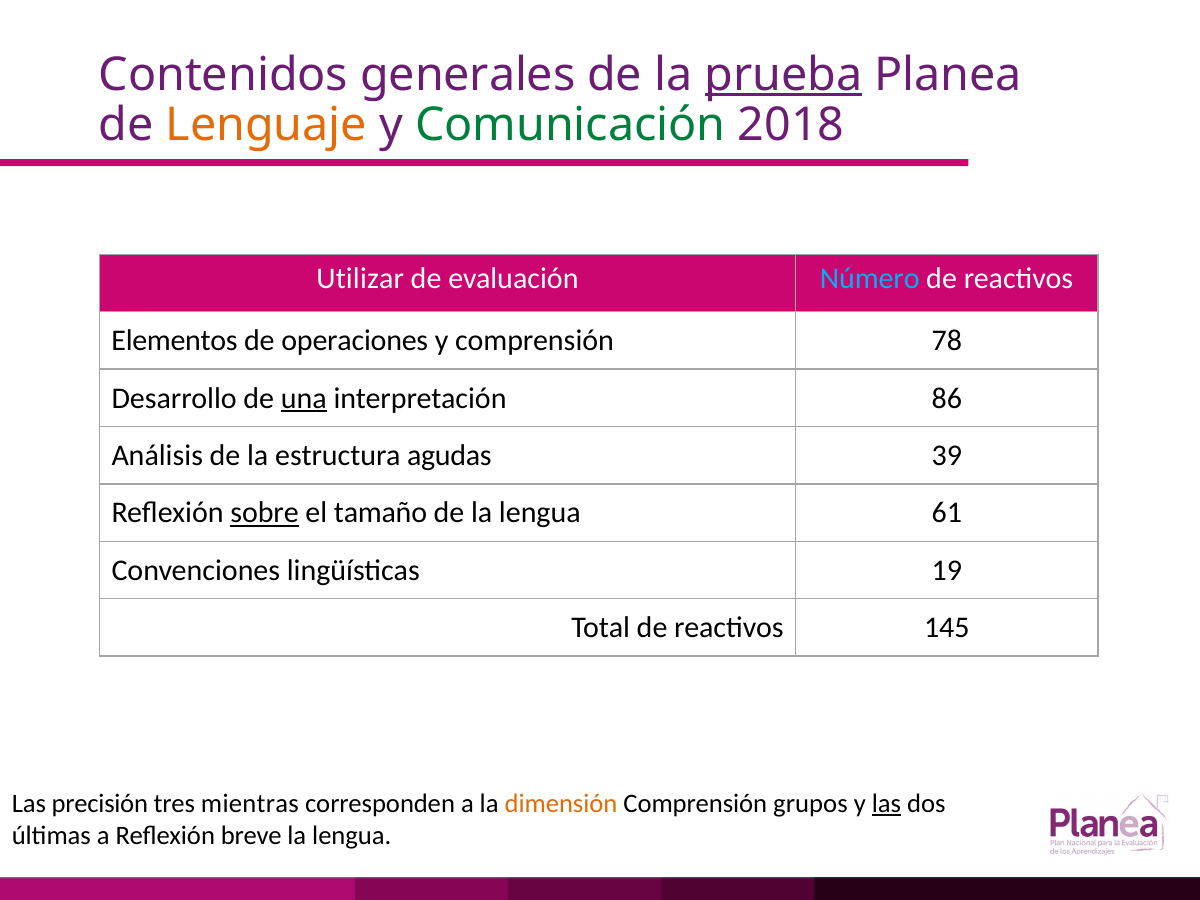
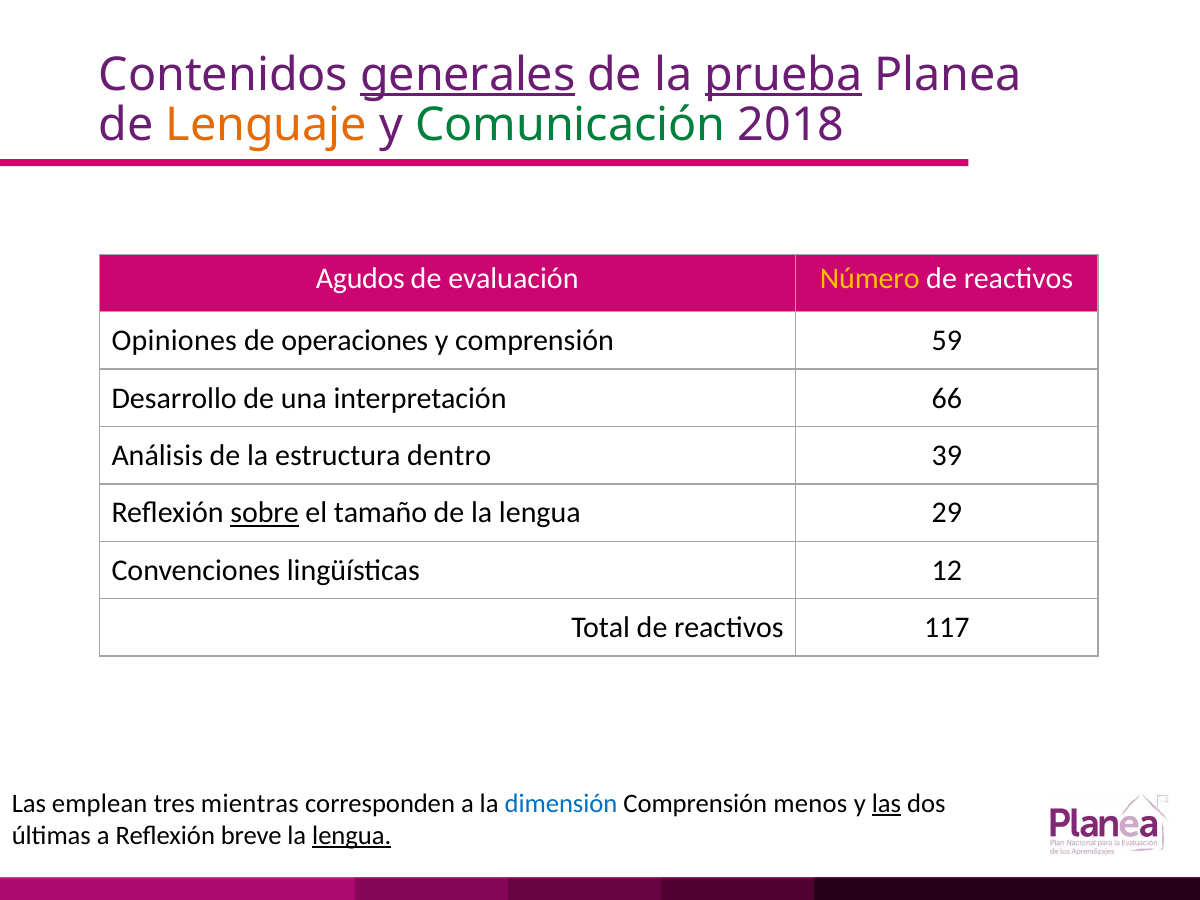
generales underline: none -> present
Utilizar: Utilizar -> Agudos
Número colour: light blue -> yellow
Elementos: Elementos -> Opiniones
78: 78 -> 59
una underline: present -> none
86: 86 -> 66
agudas: agudas -> dentro
61: 61 -> 29
19: 19 -> 12
145: 145 -> 117
precisión: precisión -> emplean
dimensión colour: orange -> blue
grupos: grupos -> menos
lengua at (352, 836) underline: none -> present
